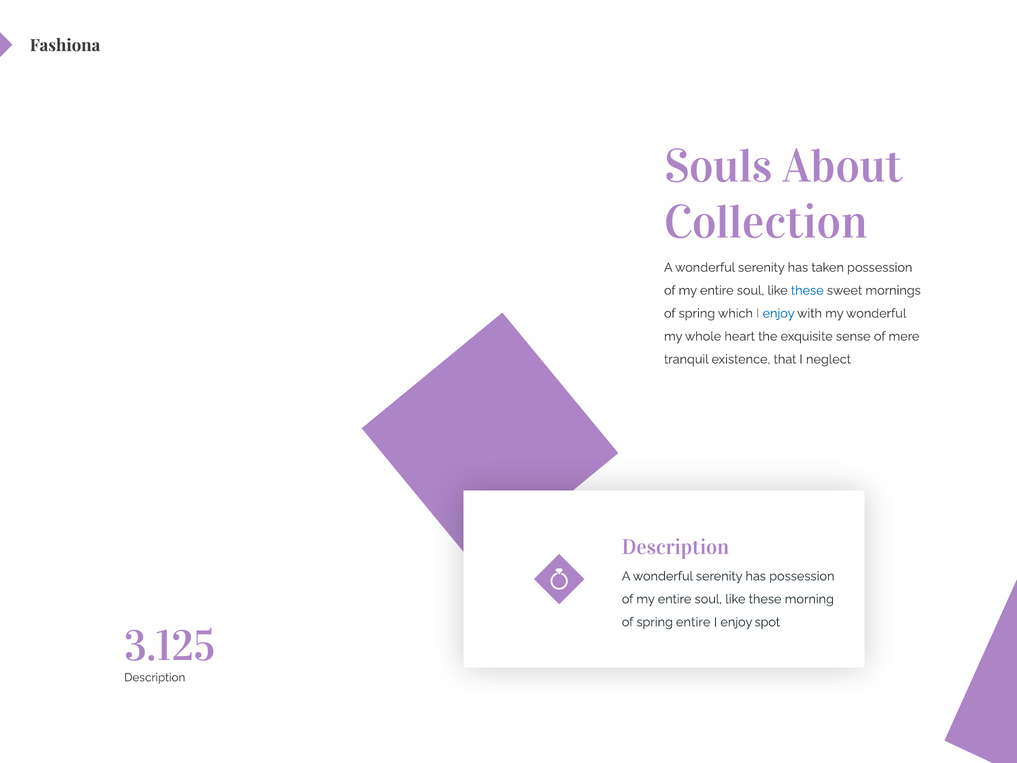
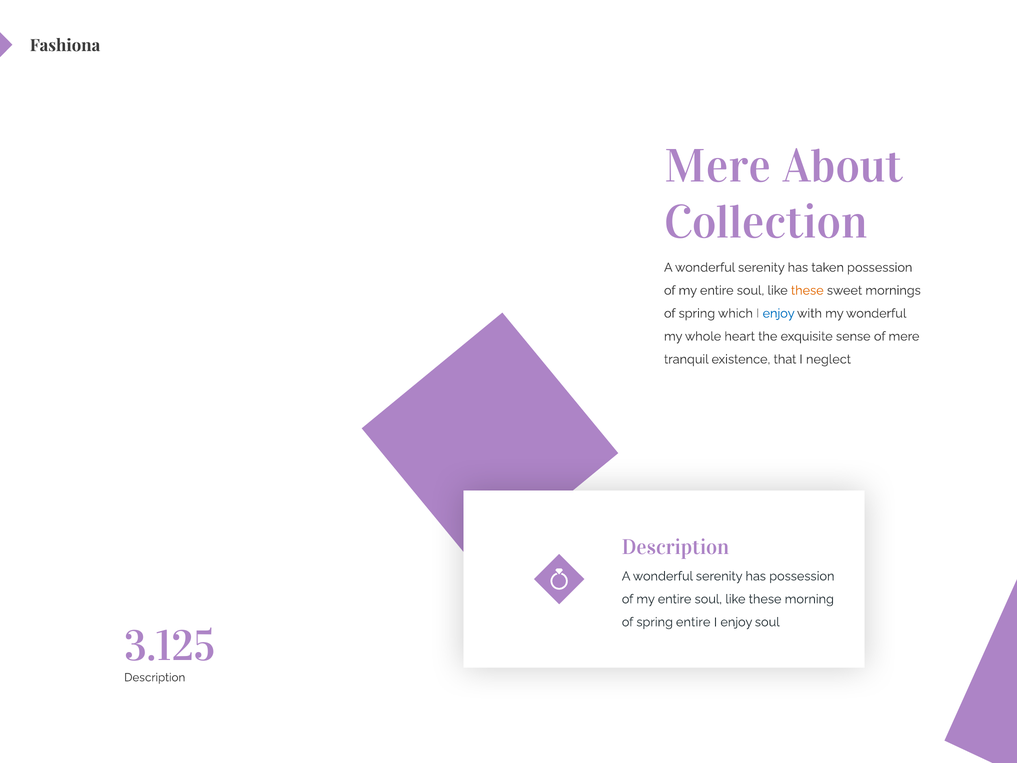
Souls at (718, 166): Souls -> Mere
these at (807, 290) colour: blue -> orange
enjoy spot: spot -> soul
